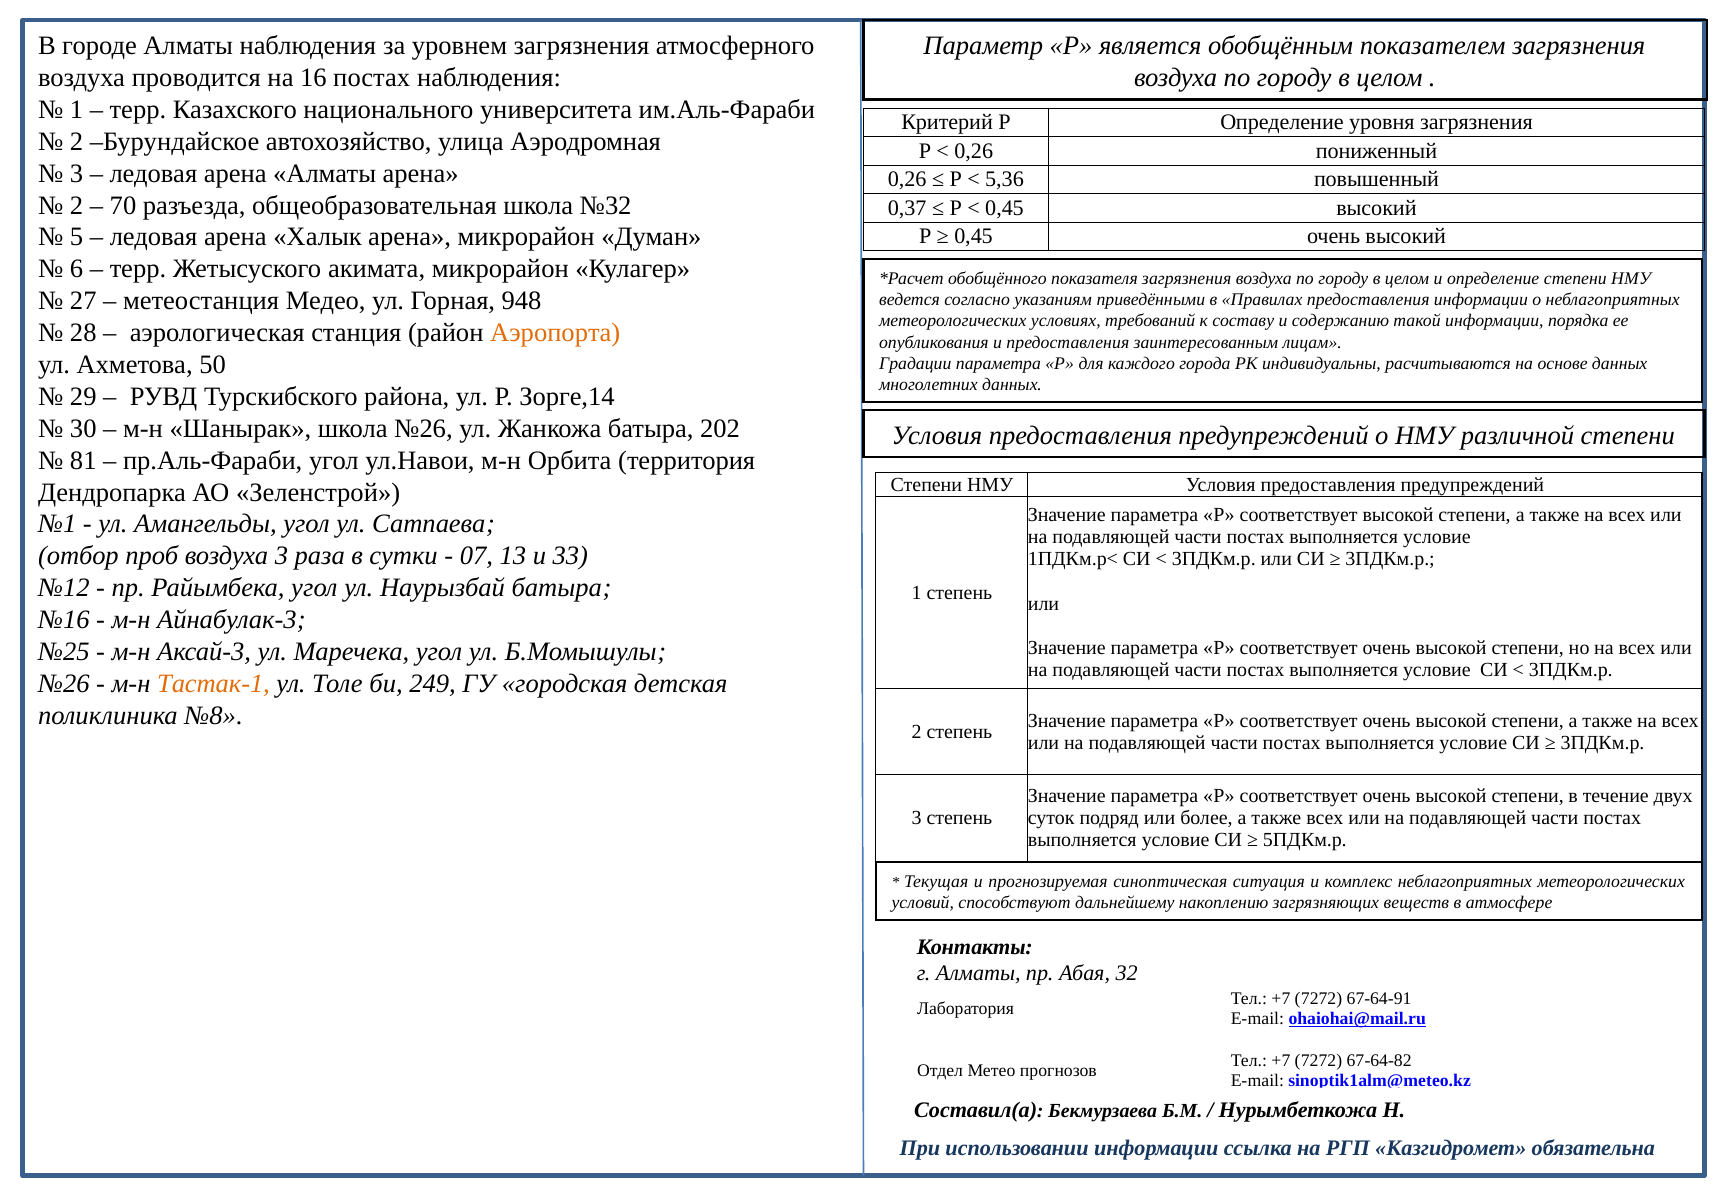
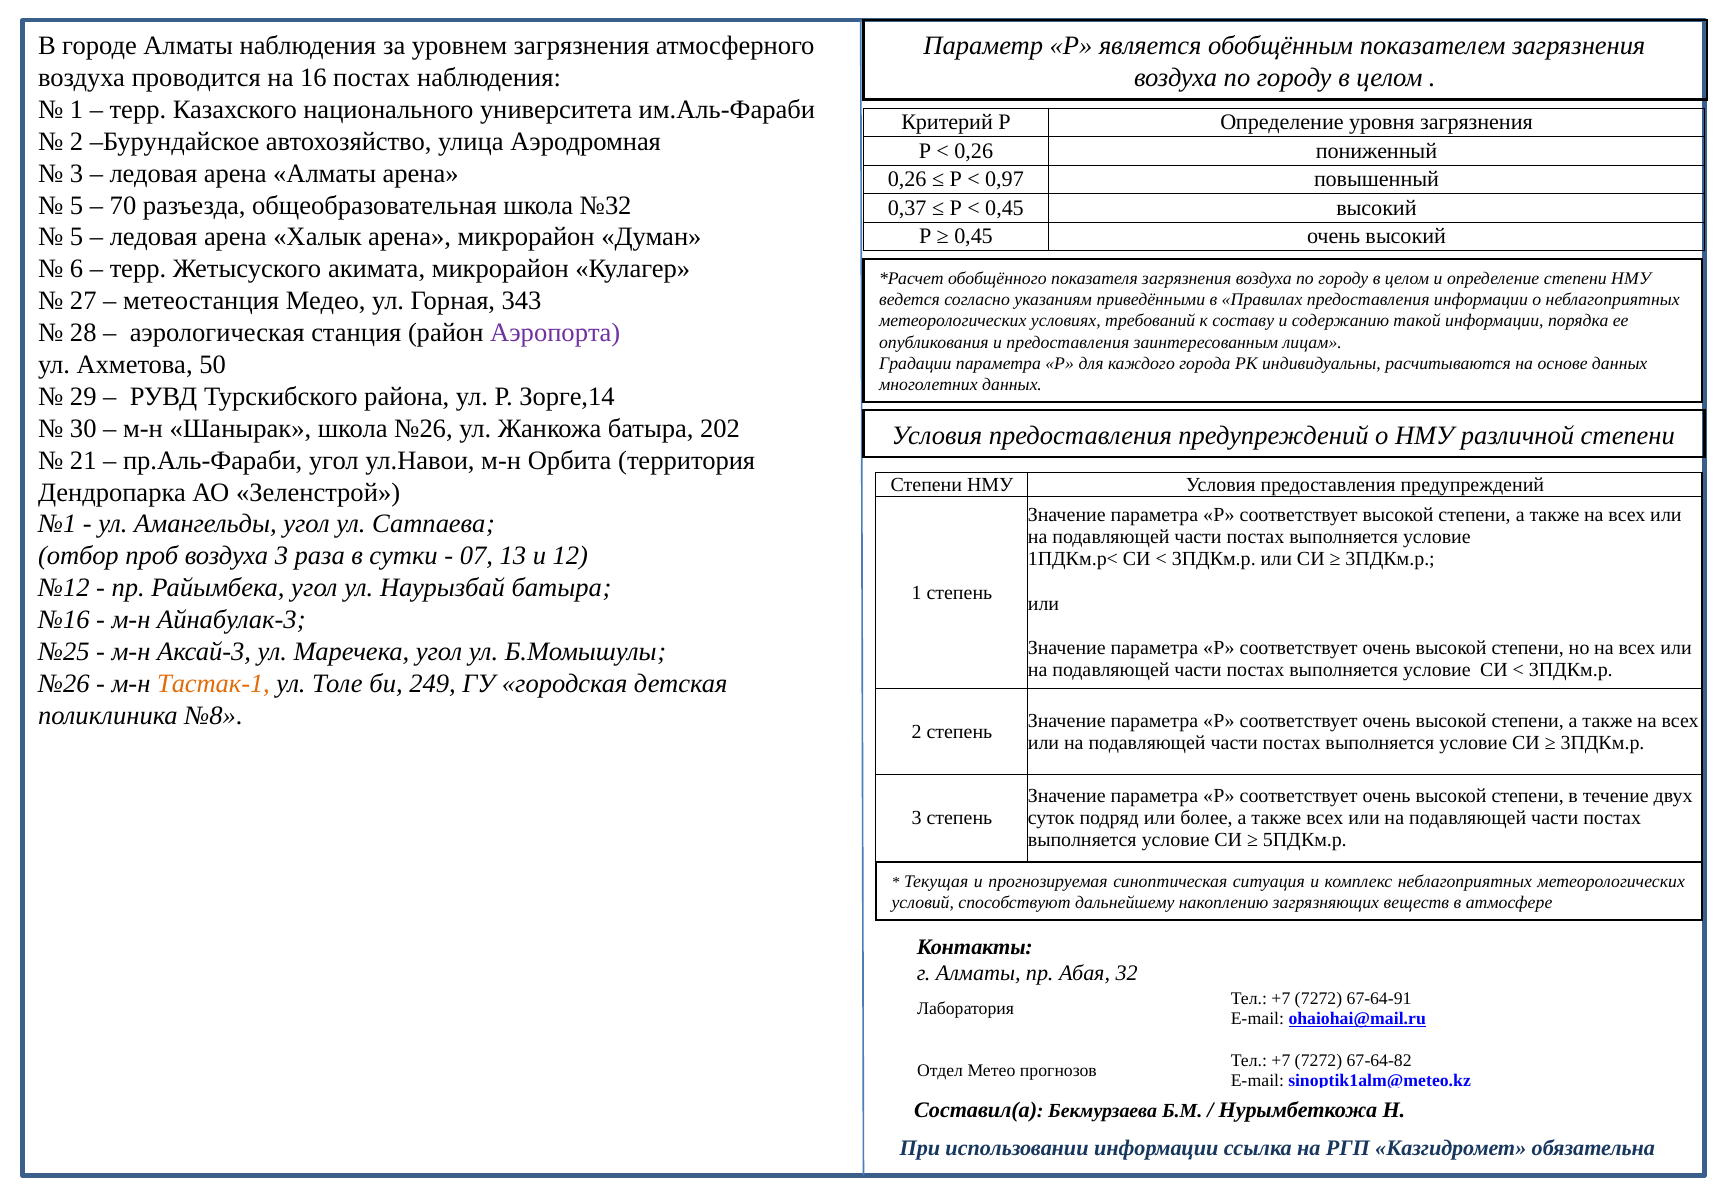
5,36: 5,36 -> 0,97
2 at (77, 205): 2 -> 5
948: 948 -> 343
Аэропорта colour: orange -> purple
81: 81 -> 21
33: 33 -> 12
